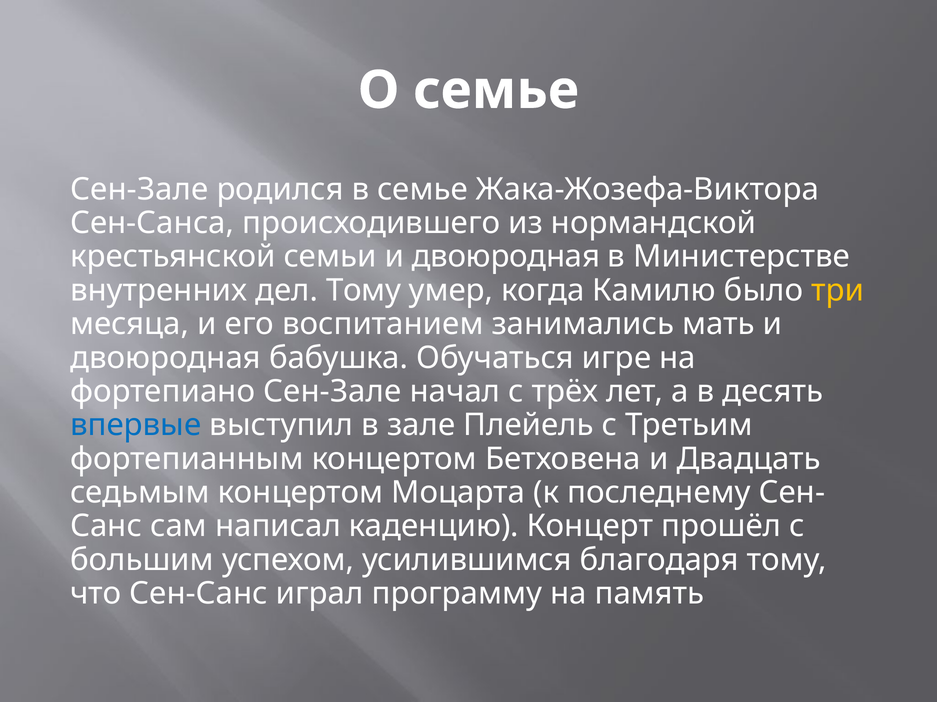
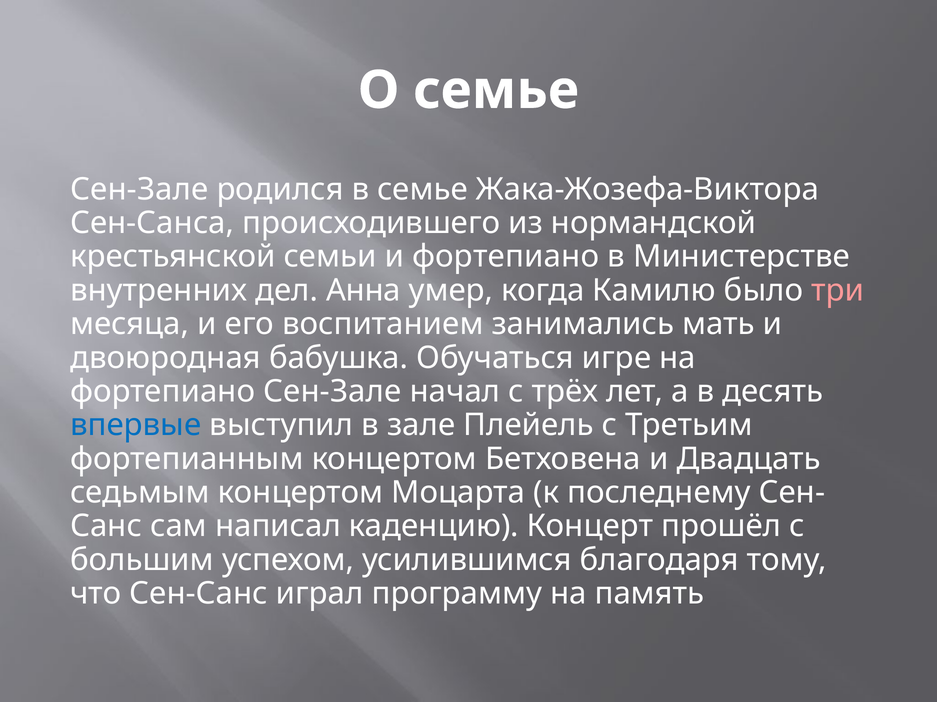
семьи и двоюродная: двоюродная -> фортепиано
дел Тому: Тому -> Анна
три colour: yellow -> pink
